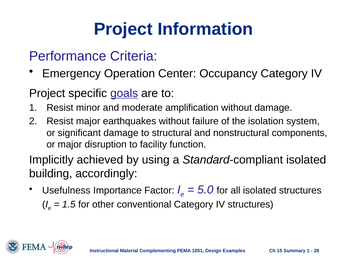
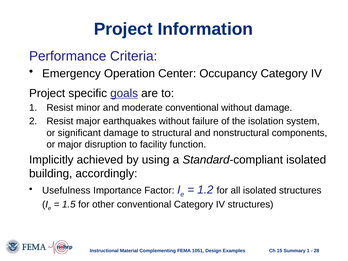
moderate amplification: amplification -> conventional
5.0: 5.0 -> 1.2
